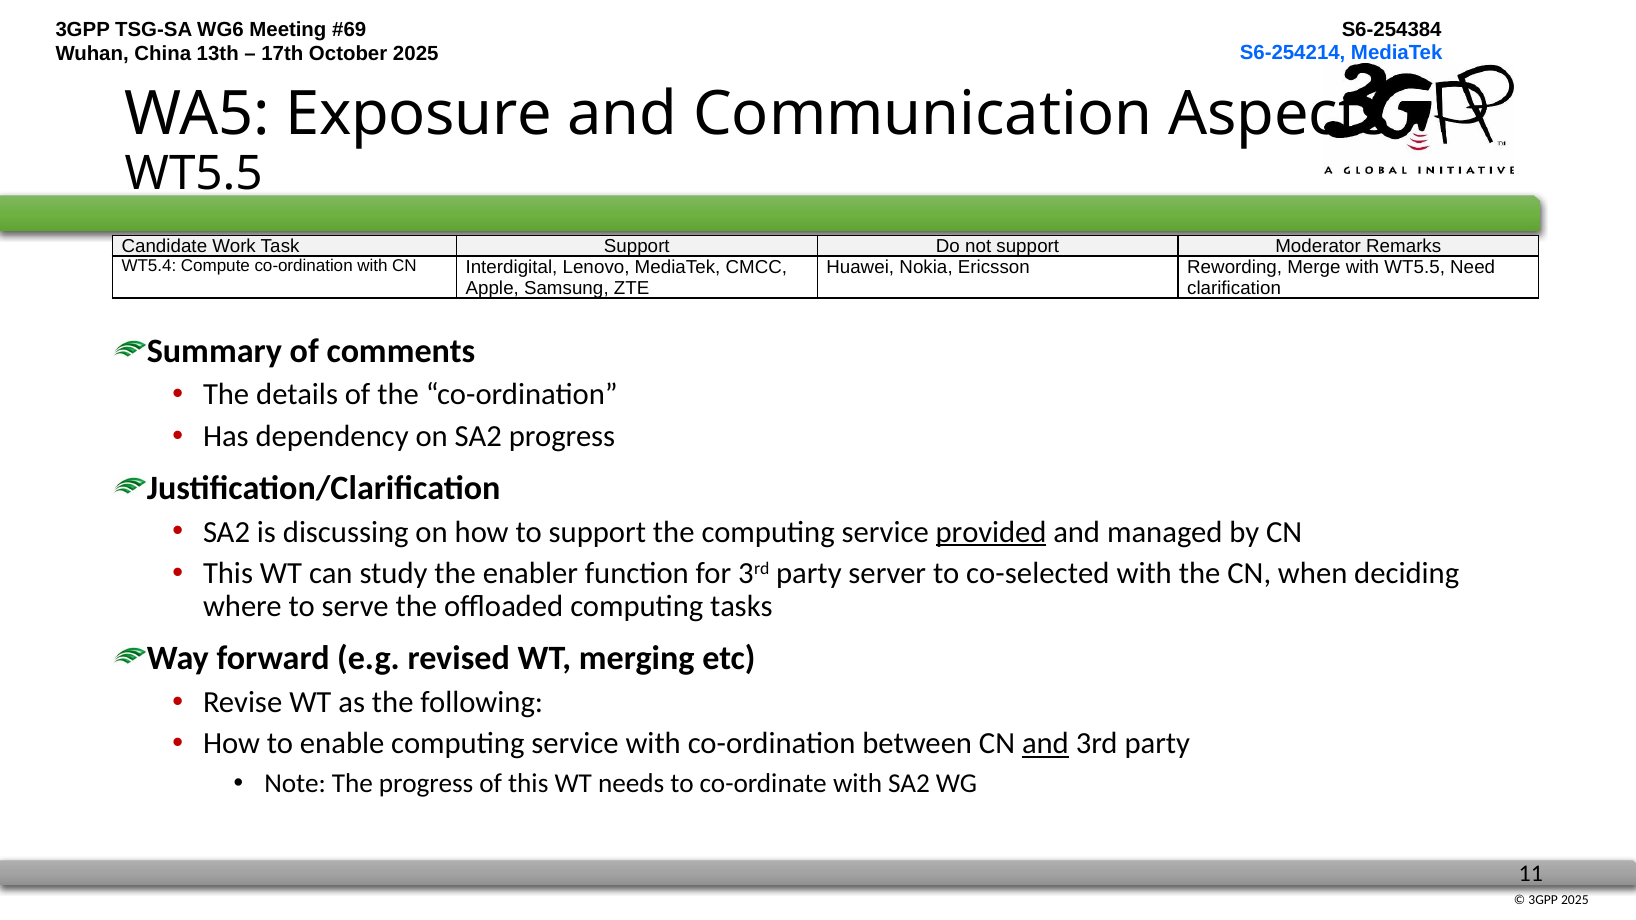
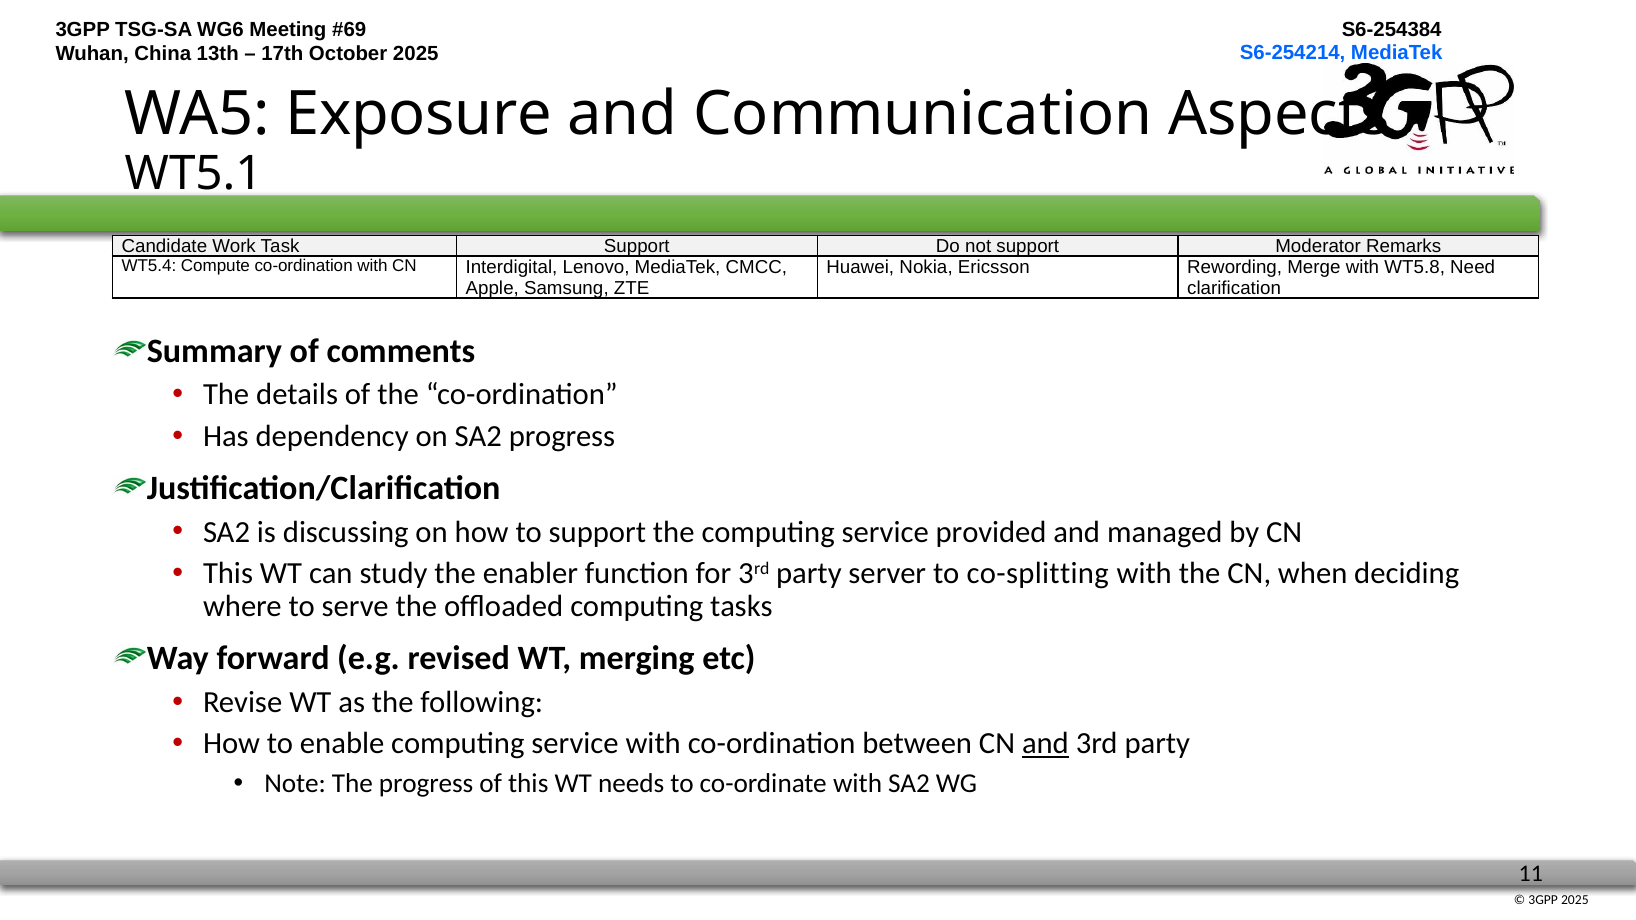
WT5.5 at (194, 173): WT5.5 -> WT5.1
with WT5.5: WT5.5 -> WT5.8
provided underline: present -> none
co-selected: co-selected -> co-splitting
